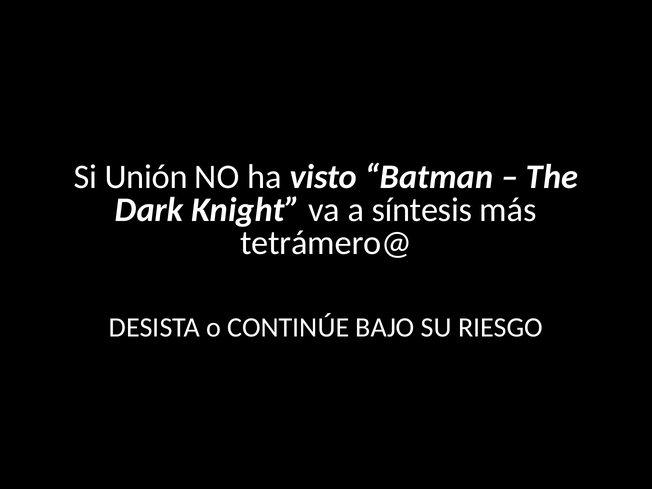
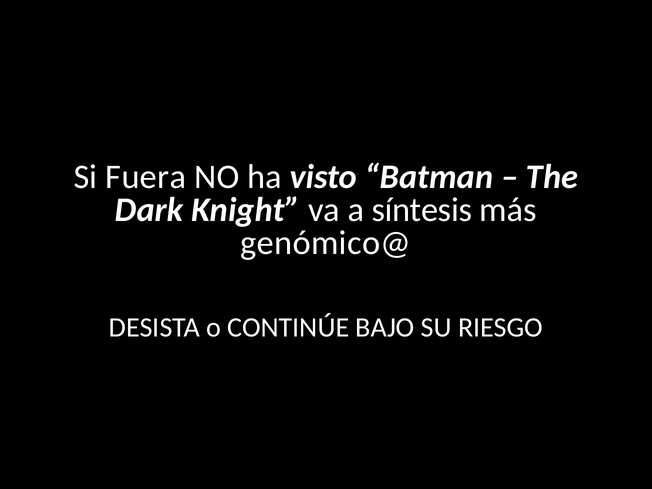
Unión: Unión -> Fuera
tetrámero@: tetrámero@ -> genómico@
